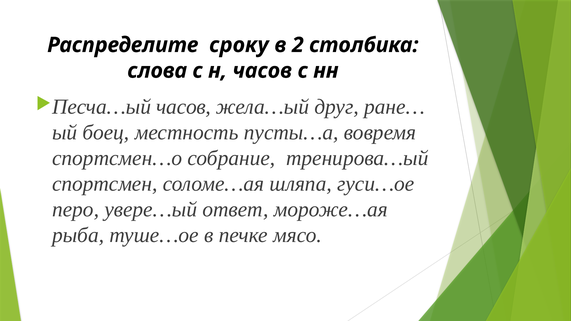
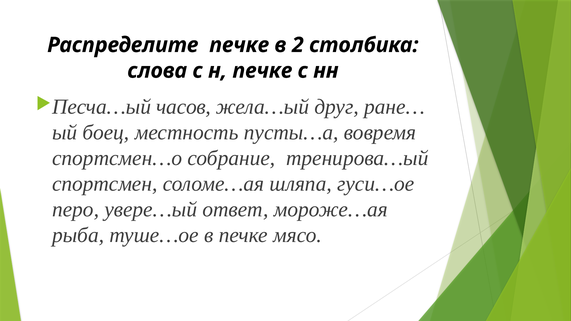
Распределите сроку: сроку -> печке
н часов: часов -> печке
